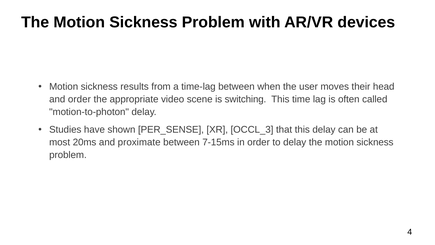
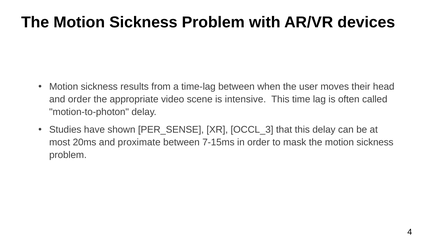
switching: switching -> intensive
to delay: delay -> mask
